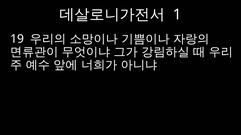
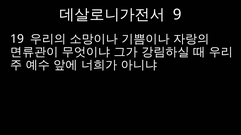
1: 1 -> 9
